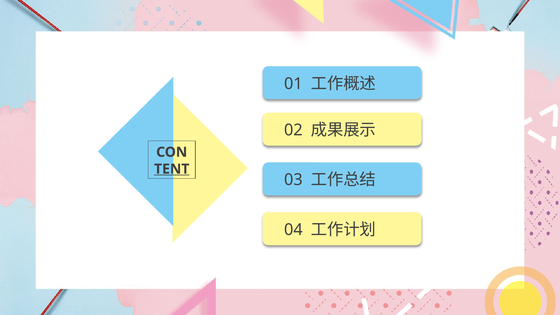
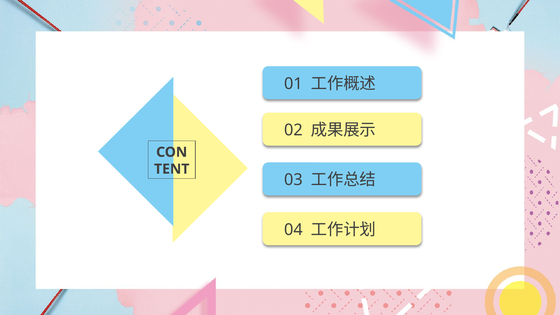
TENT underline: present -> none
